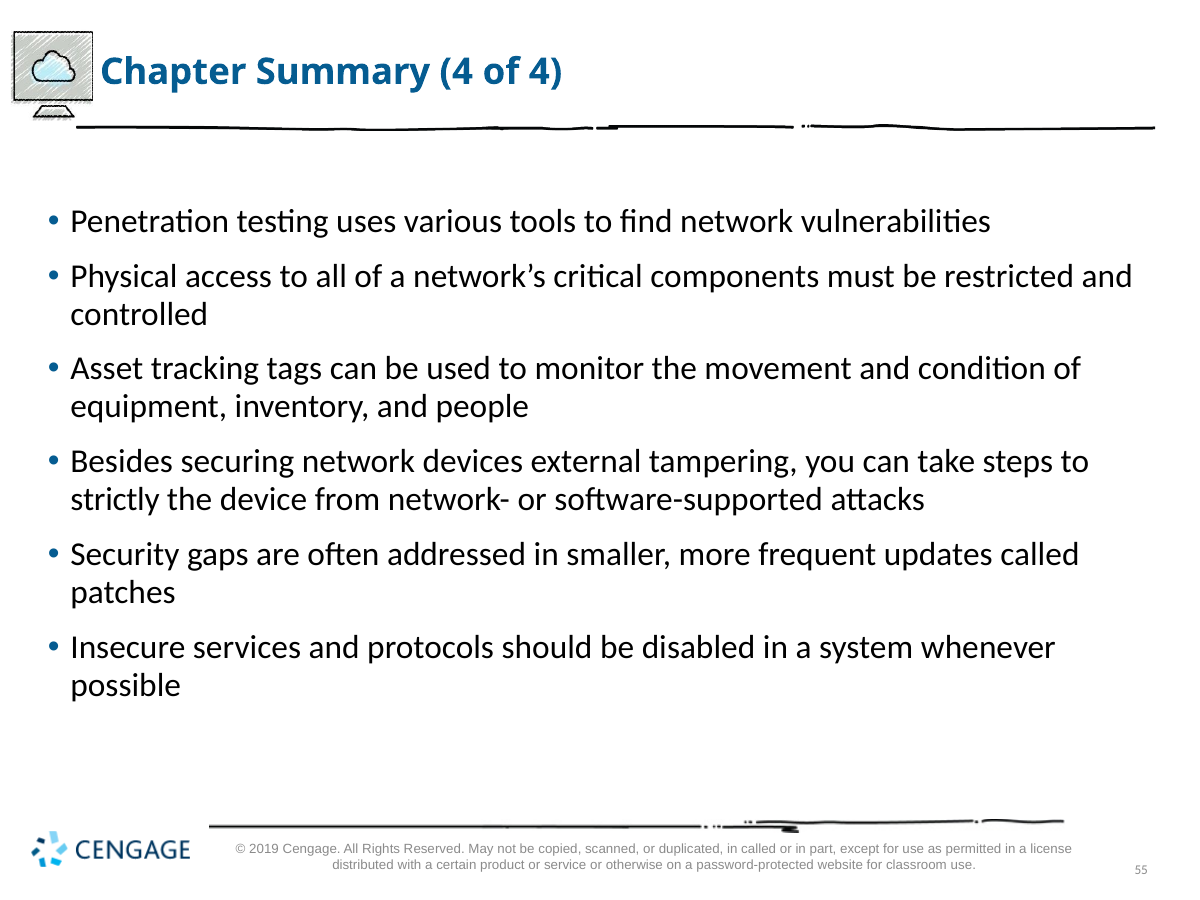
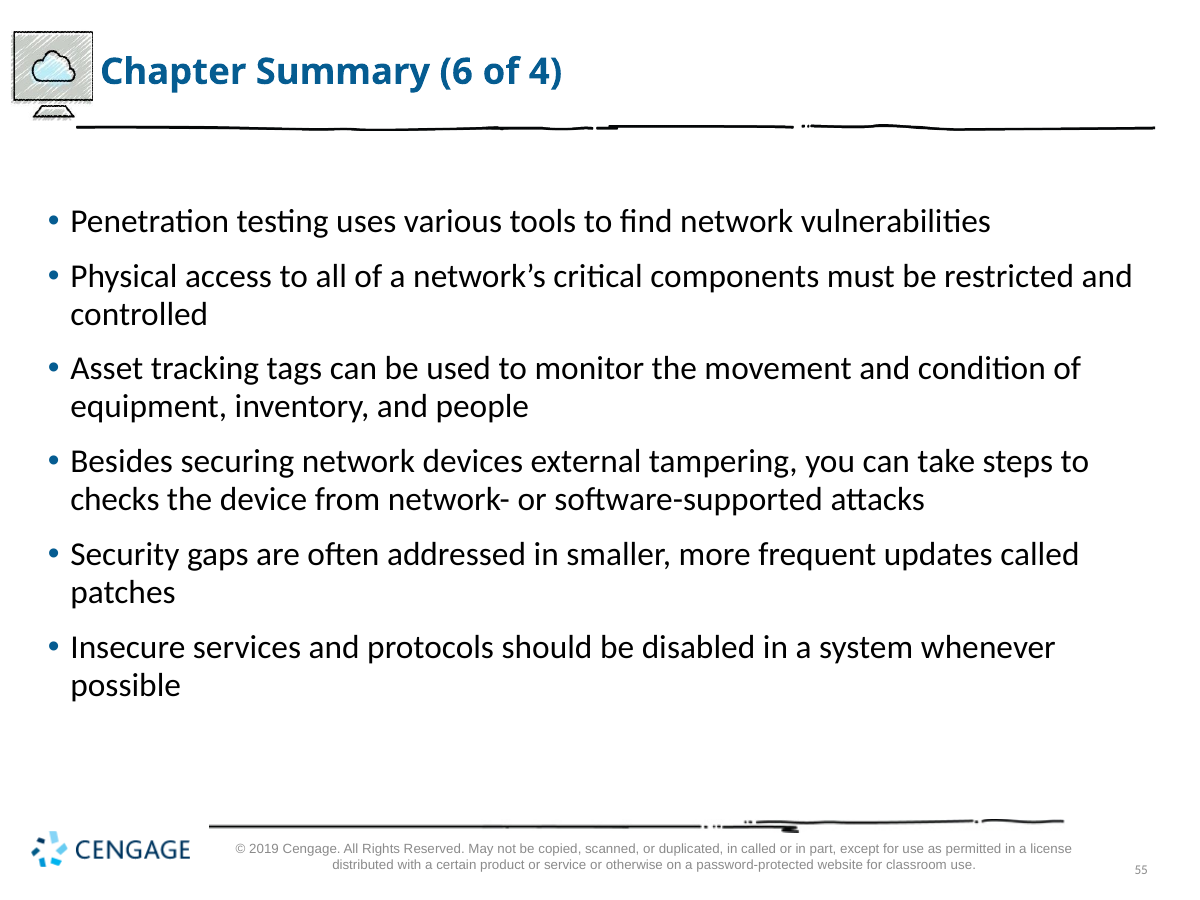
Summary 4: 4 -> 6
strictly: strictly -> checks
